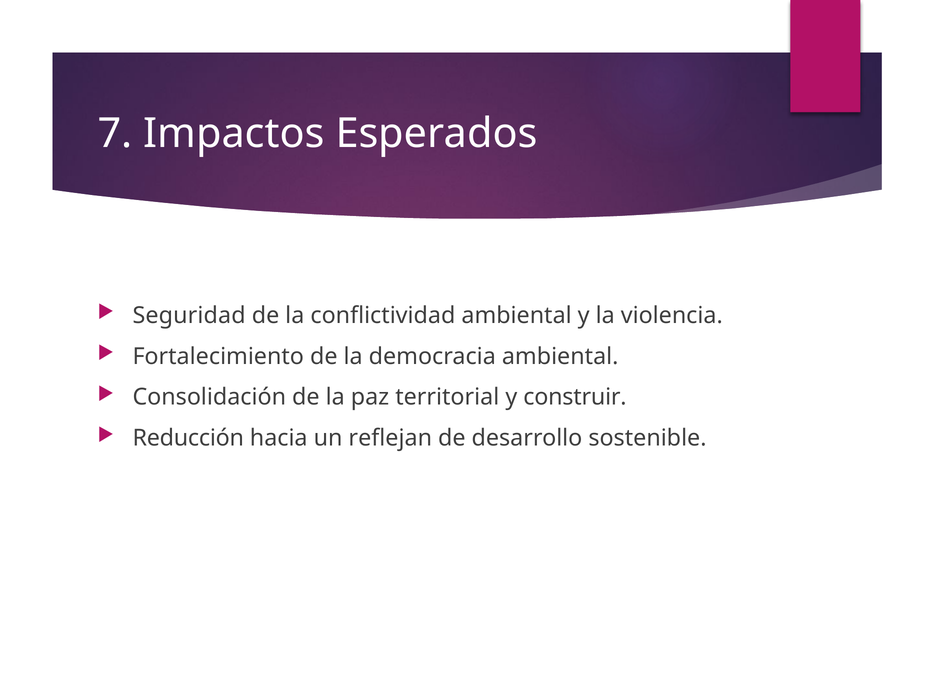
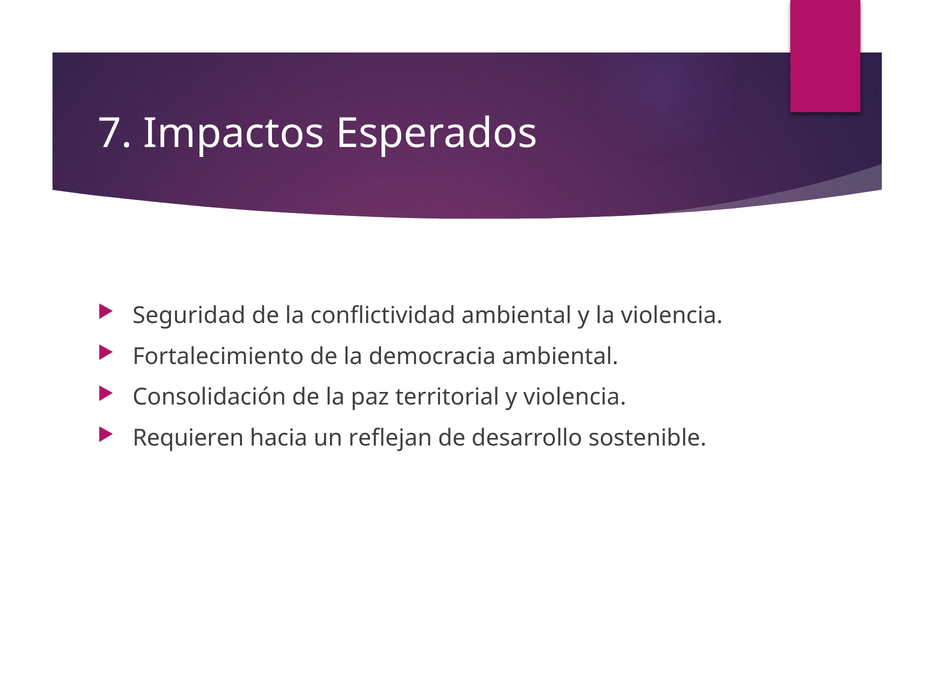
y construir: construir -> violencia
Reducción: Reducción -> Requieren
